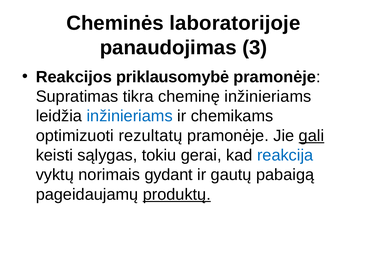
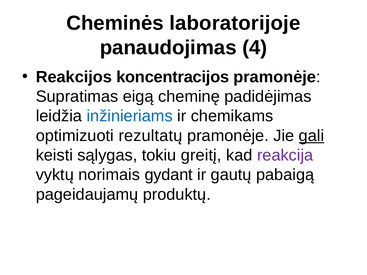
3: 3 -> 4
priklausomybė: priklausomybė -> koncentracijos
tikra: tikra -> eigą
cheminę inžinieriams: inžinieriams -> padidėjimas
gerai: gerai -> greitį
reakcija colour: blue -> purple
produktų underline: present -> none
